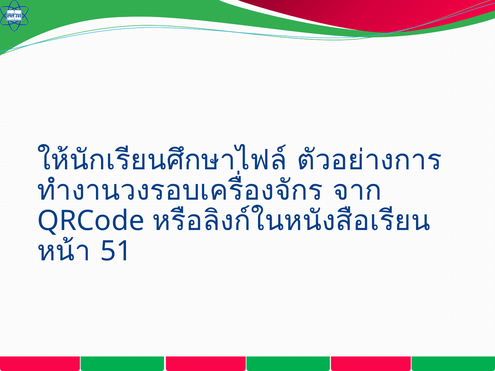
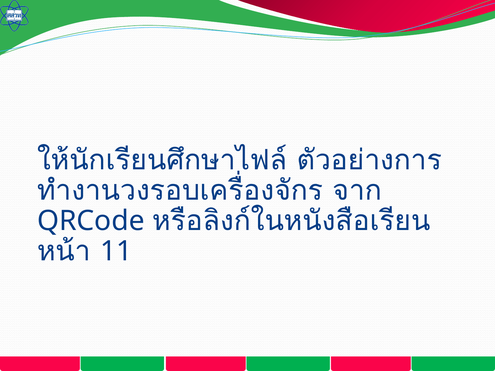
51: 51 -> 11
